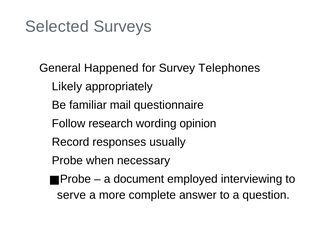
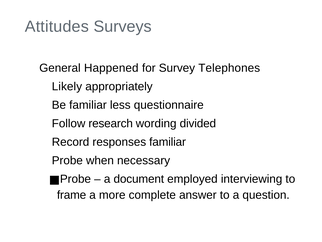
Selected: Selected -> Attitudes
mail: mail -> less
opinion: opinion -> divided
responses usually: usually -> familiar
serve: serve -> frame
